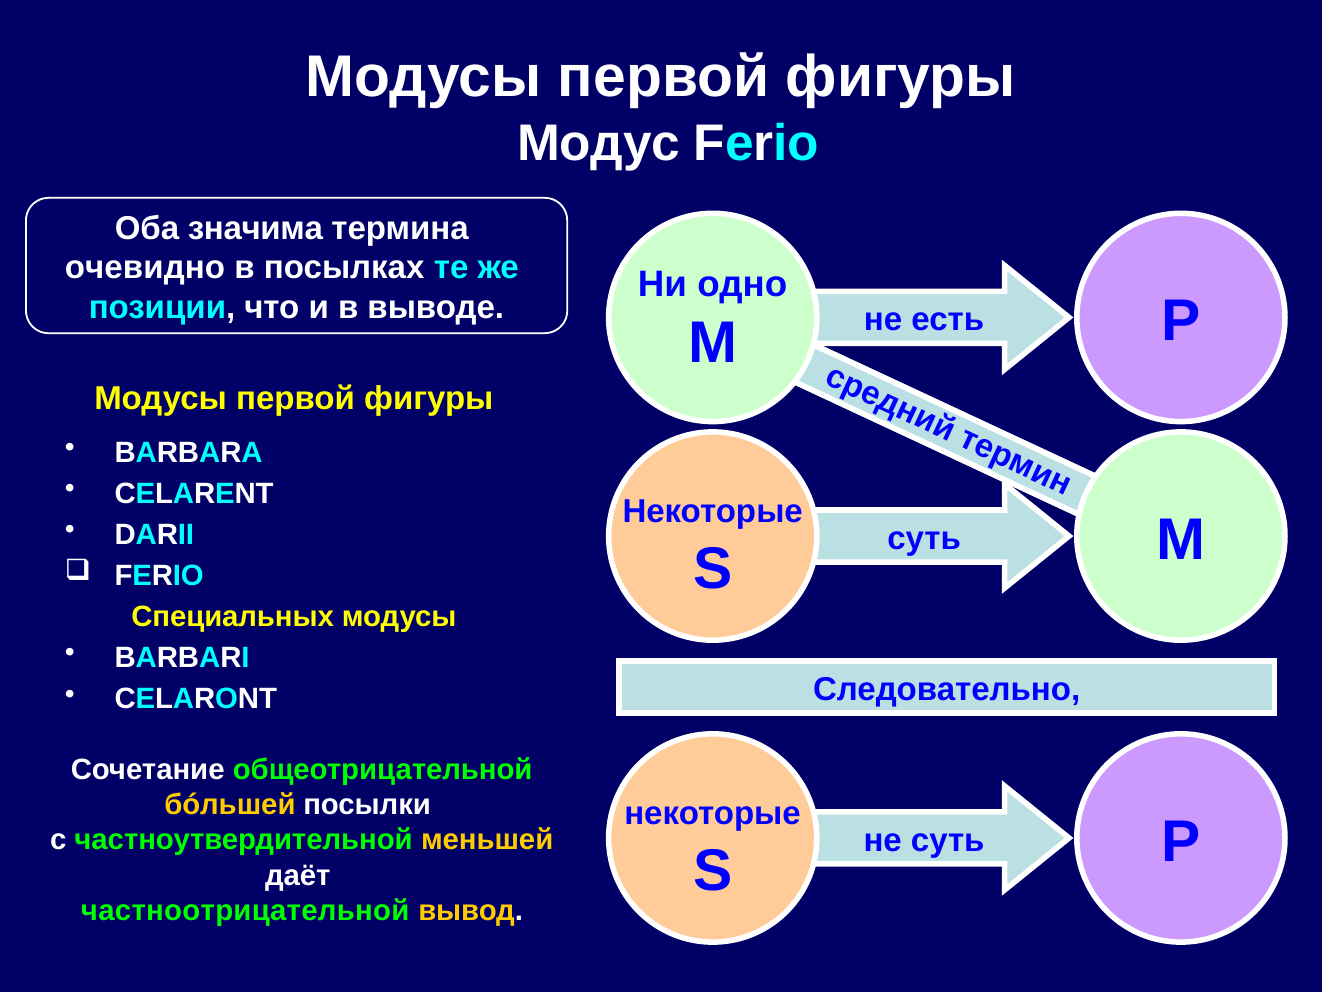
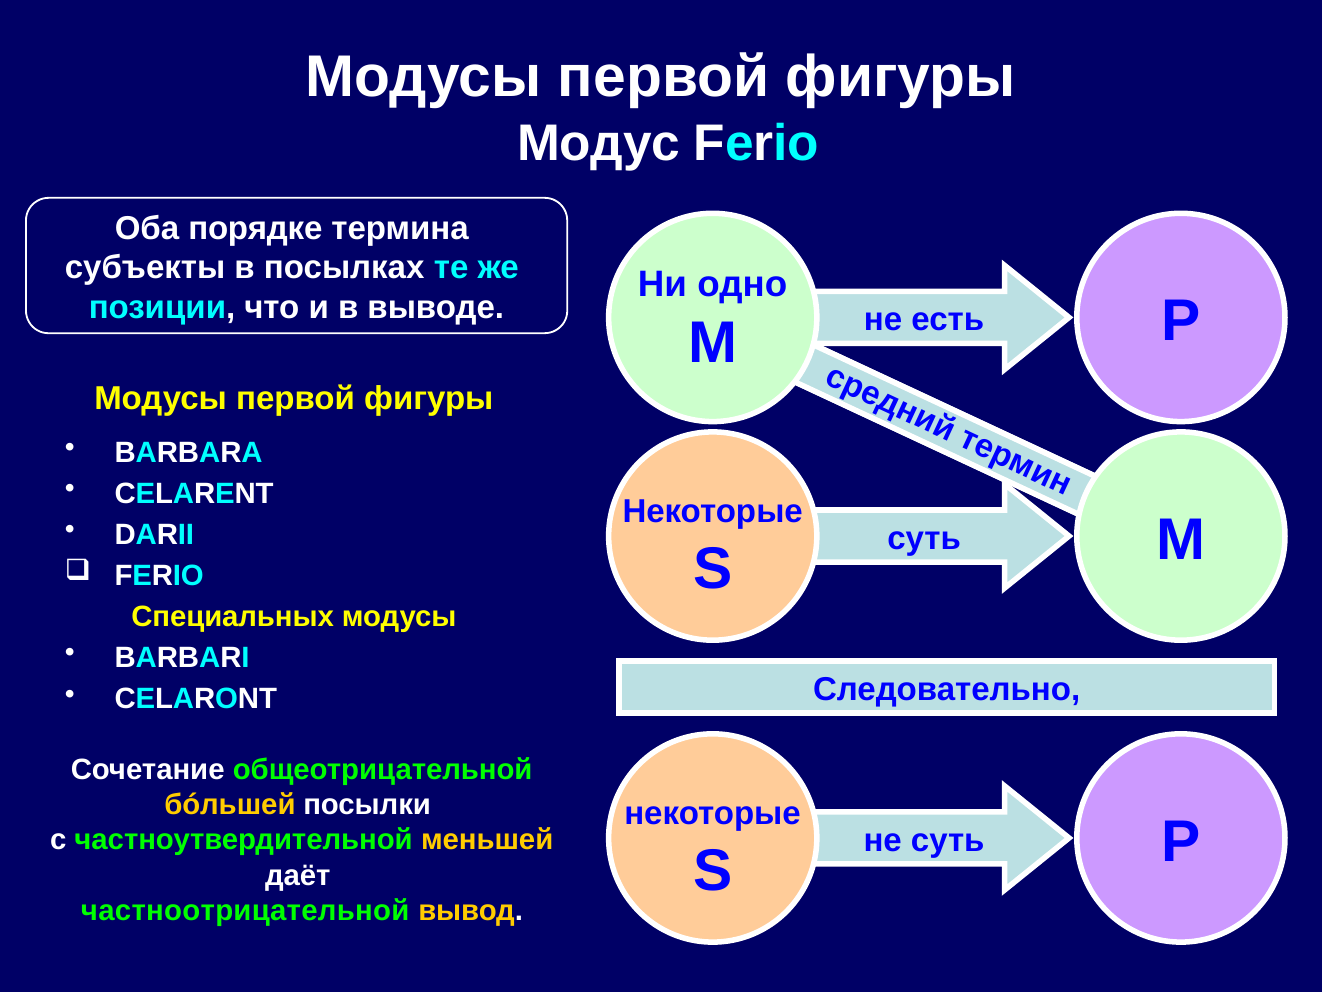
значима: значима -> порядке
очевидно: очевидно -> субъекты
